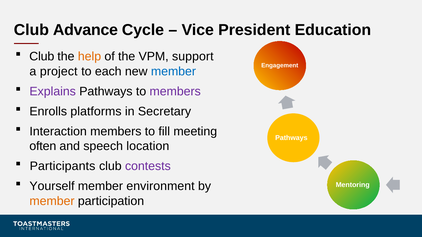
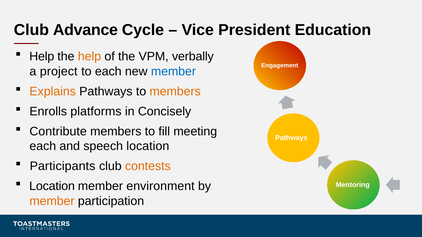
Club at (42, 57): Club -> Help
support: support -> verbally
Explains colour: purple -> orange
members at (175, 91) colour: purple -> orange
Secretary: Secretary -> Concisely
Interaction: Interaction -> Contribute
often at (43, 146): often -> each
contests colour: purple -> orange
Yourself at (52, 187): Yourself -> Location
